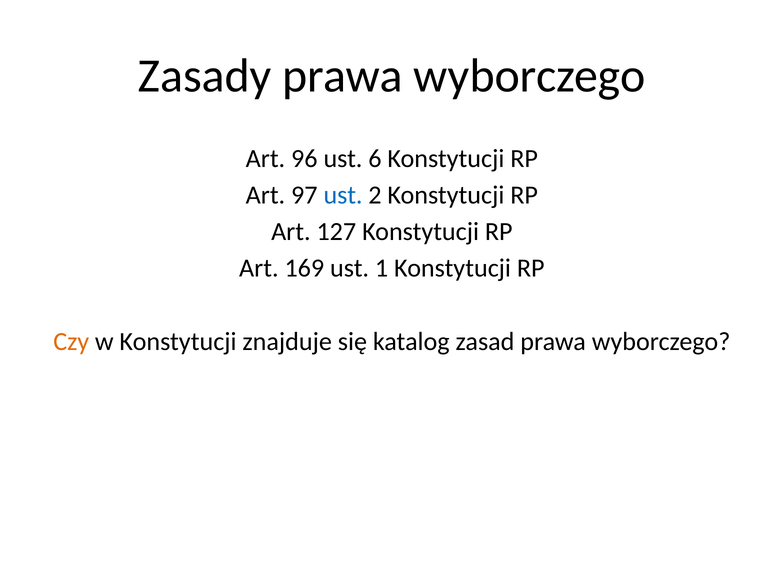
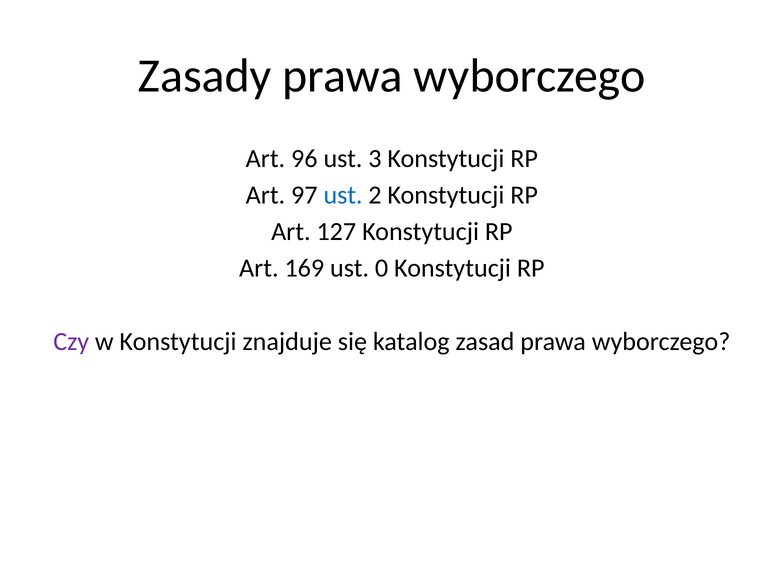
6: 6 -> 3
1: 1 -> 0
Czy colour: orange -> purple
